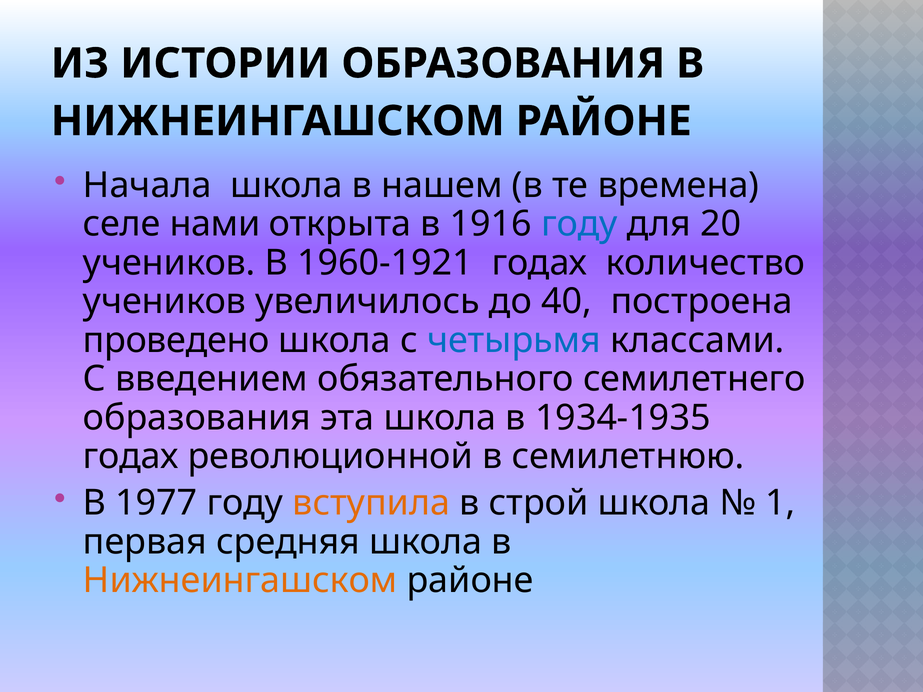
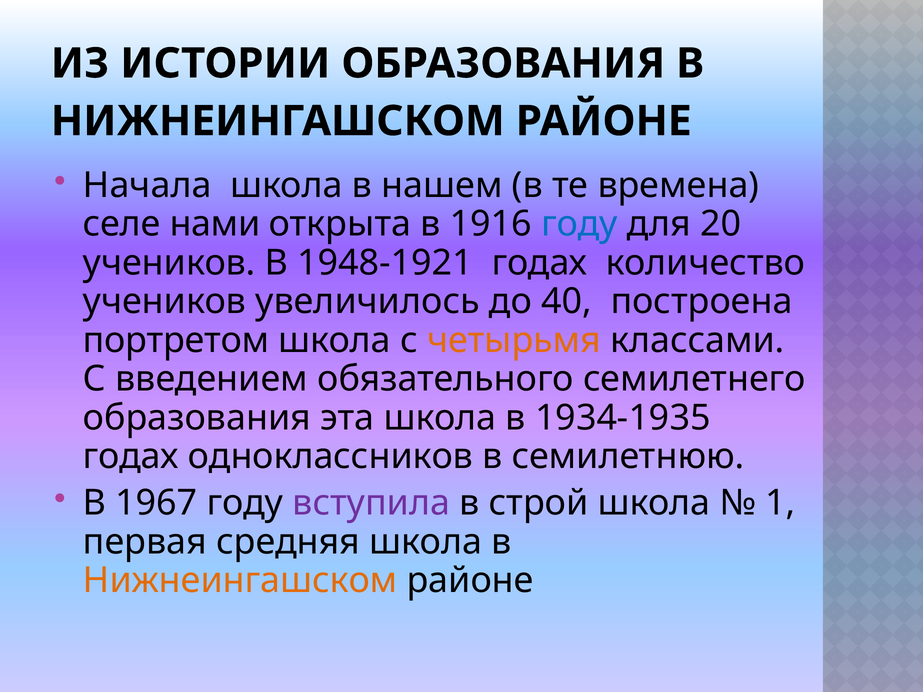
1960-1921: 1960-1921 -> 1948-1921
проведено: проведено -> портретом
четырьмя colour: blue -> orange
революционной: революционной -> одноклассников
1977: 1977 -> 1967
вступила colour: orange -> purple
